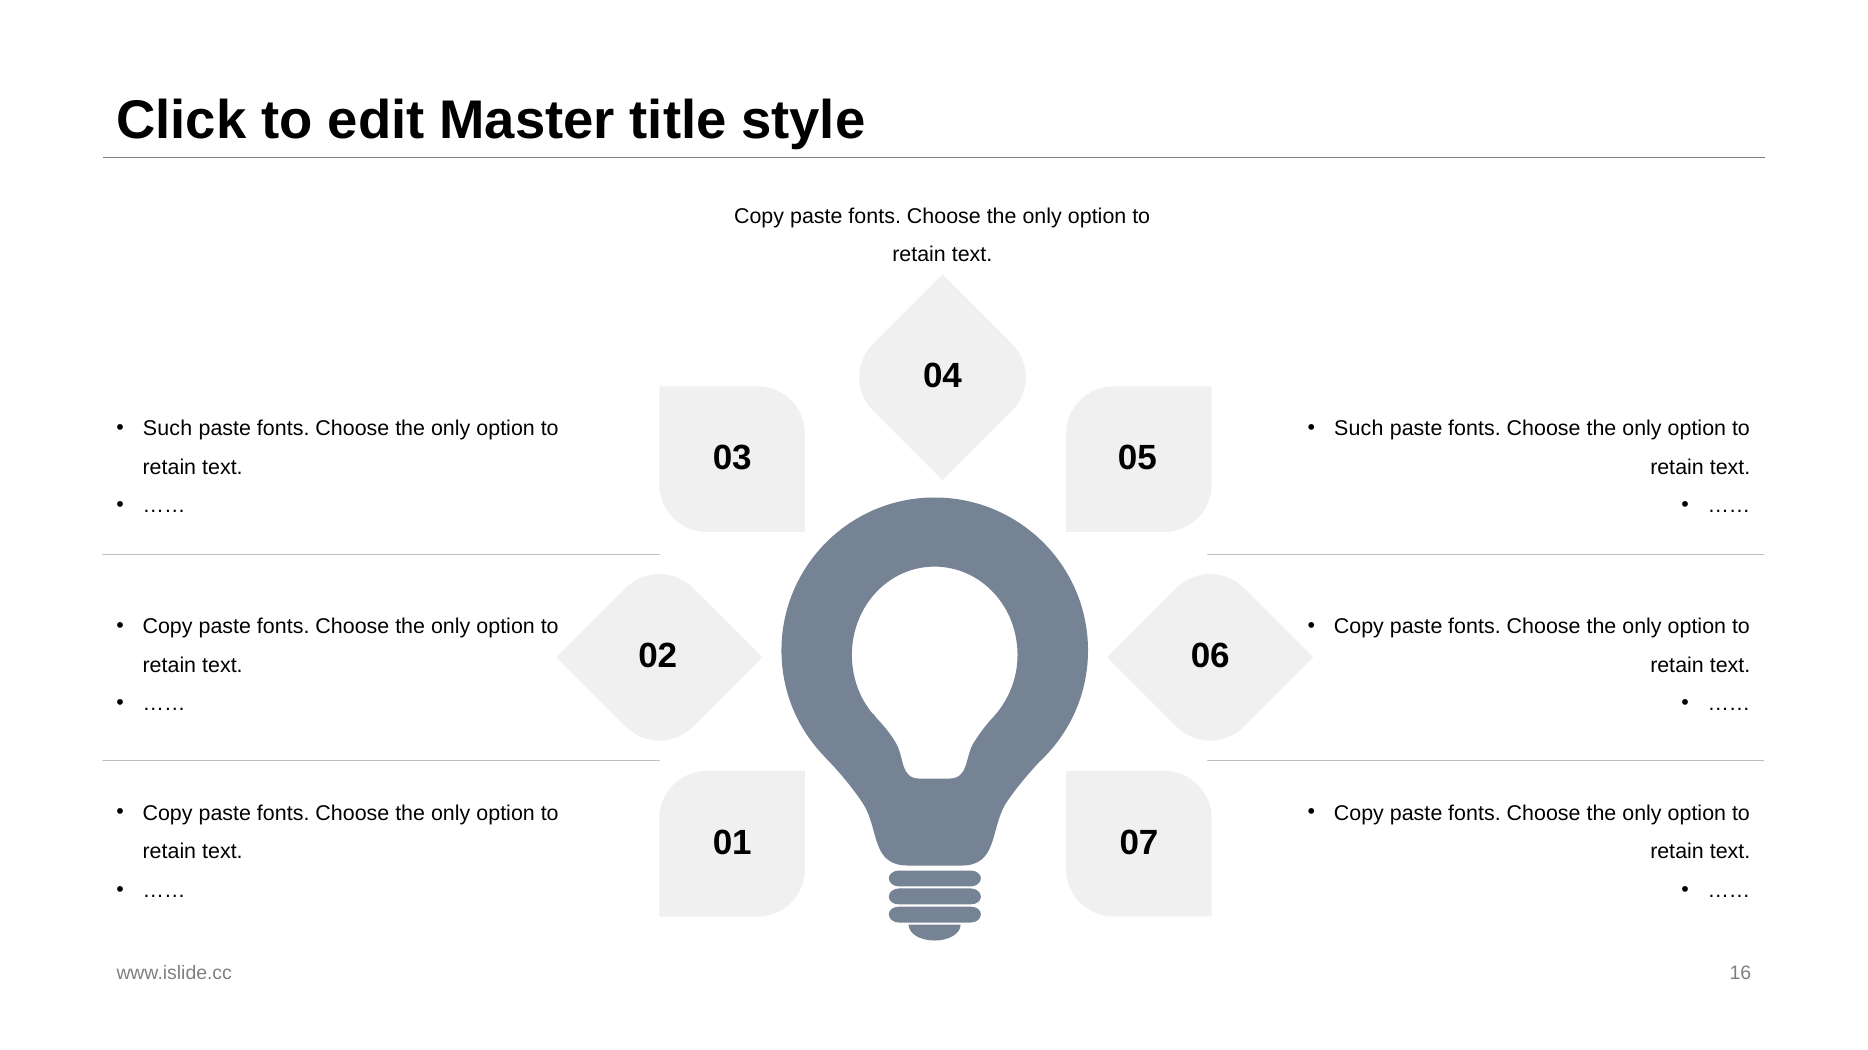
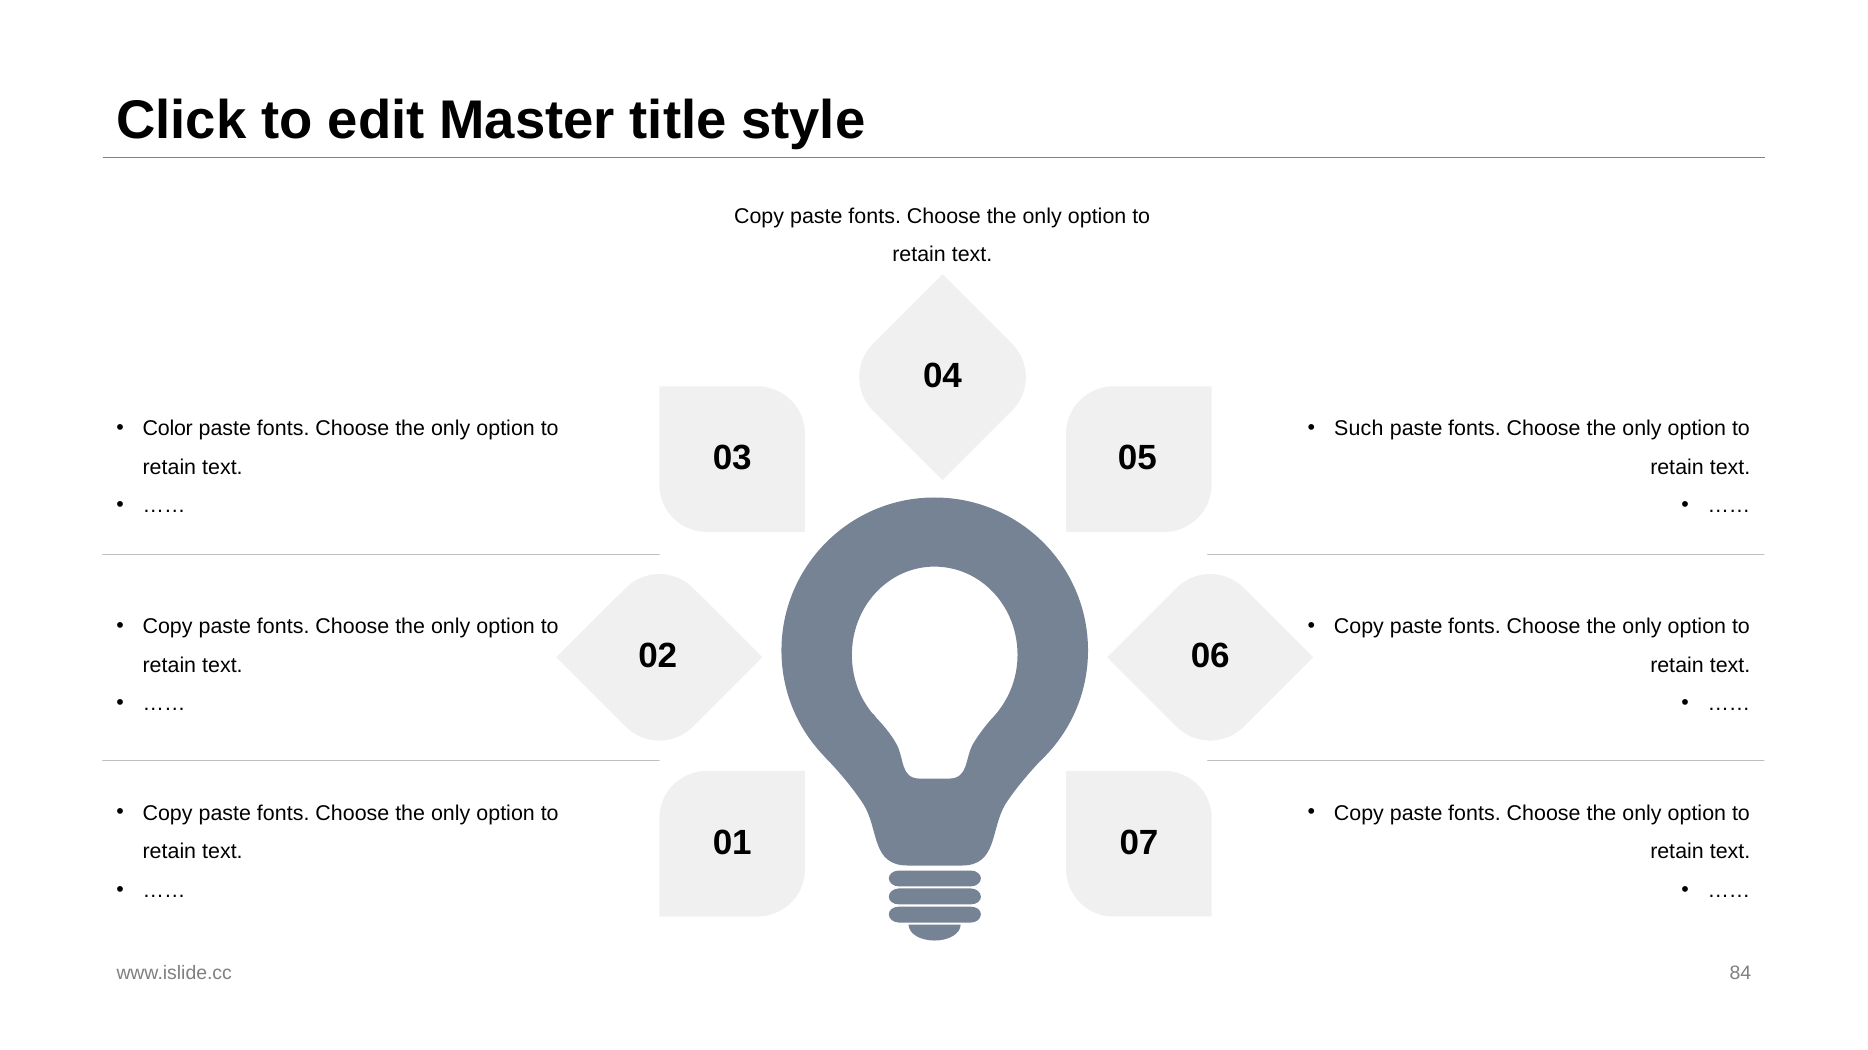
Such at (168, 429): Such -> Color
16: 16 -> 84
